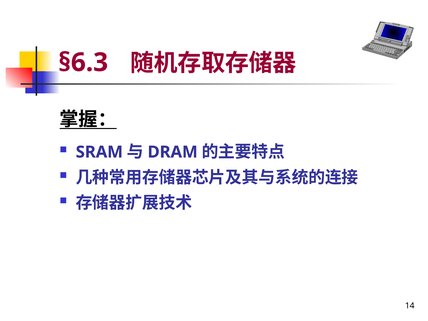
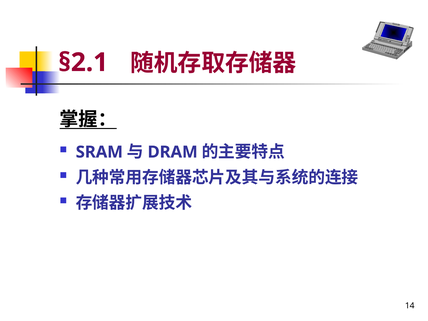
§6.3: §6.3 -> §2.1
